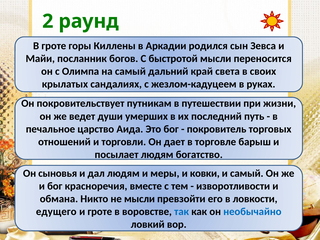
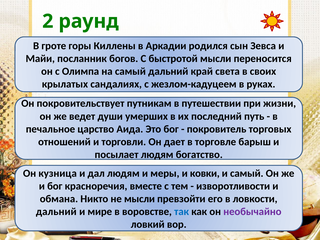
сыновья: сыновья -> кузница
едущего at (56, 212): едущего -> дальний
и гроте: гроте -> мире
необычайно colour: blue -> purple
